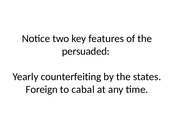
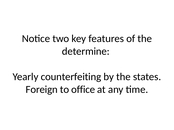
persuaded: persuaded -> determine
cabal: cabal -> office
